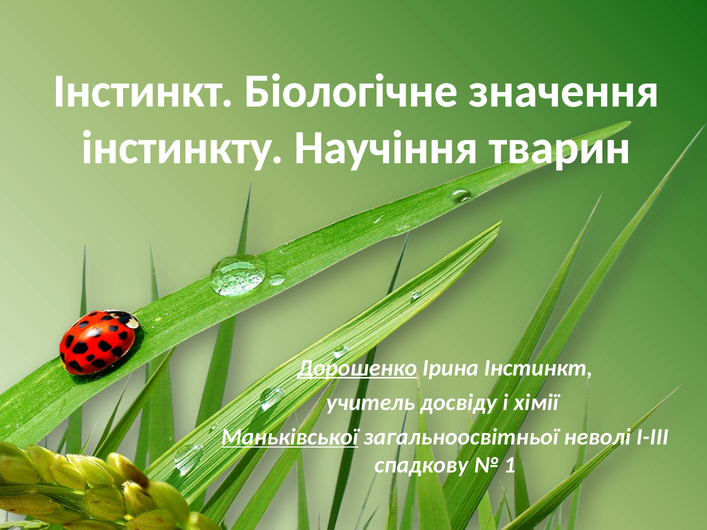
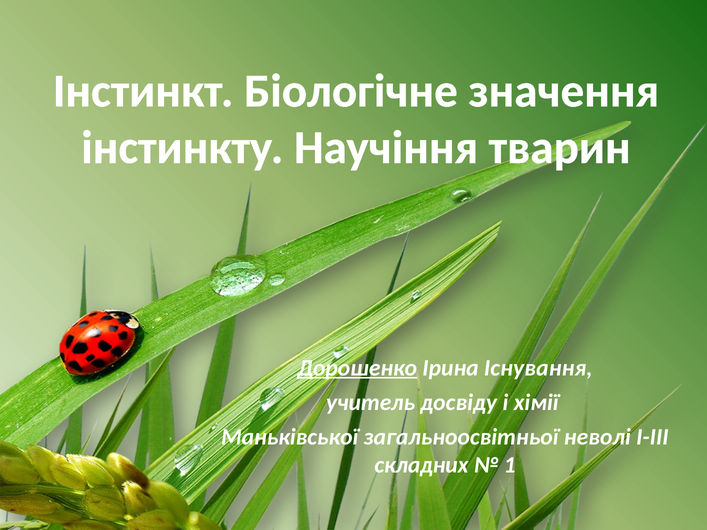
Ірина Інстинкт: Інстинкт -> Існування
Маньківської underline: present -> none
спадкову: спадкову -> складних
